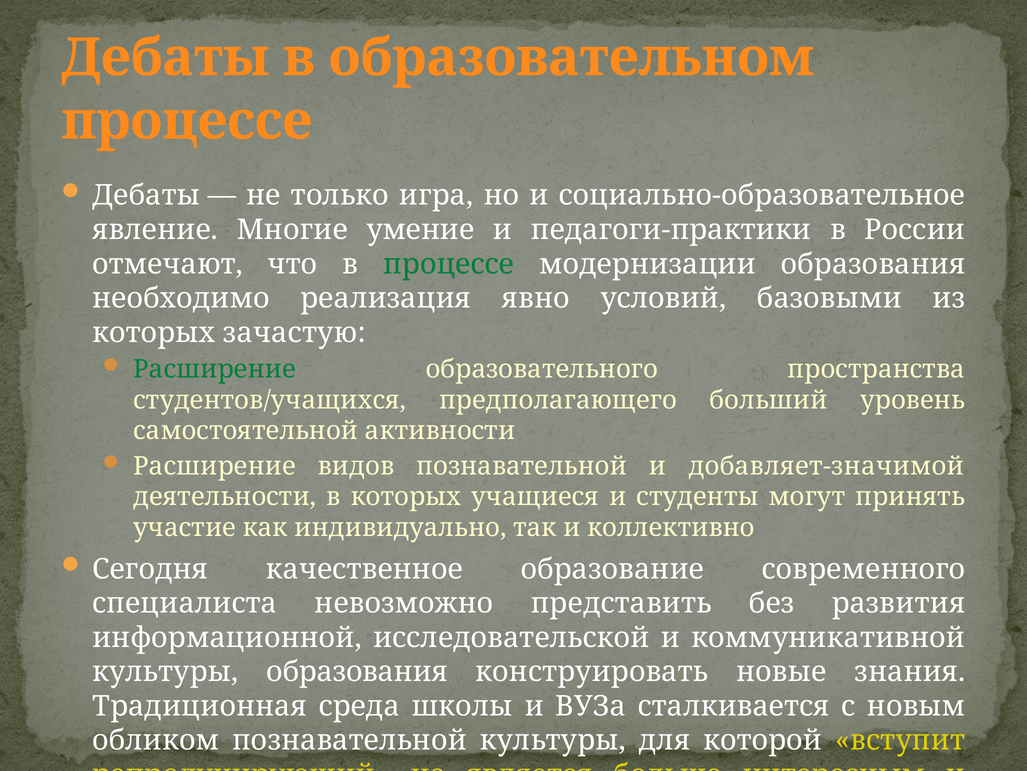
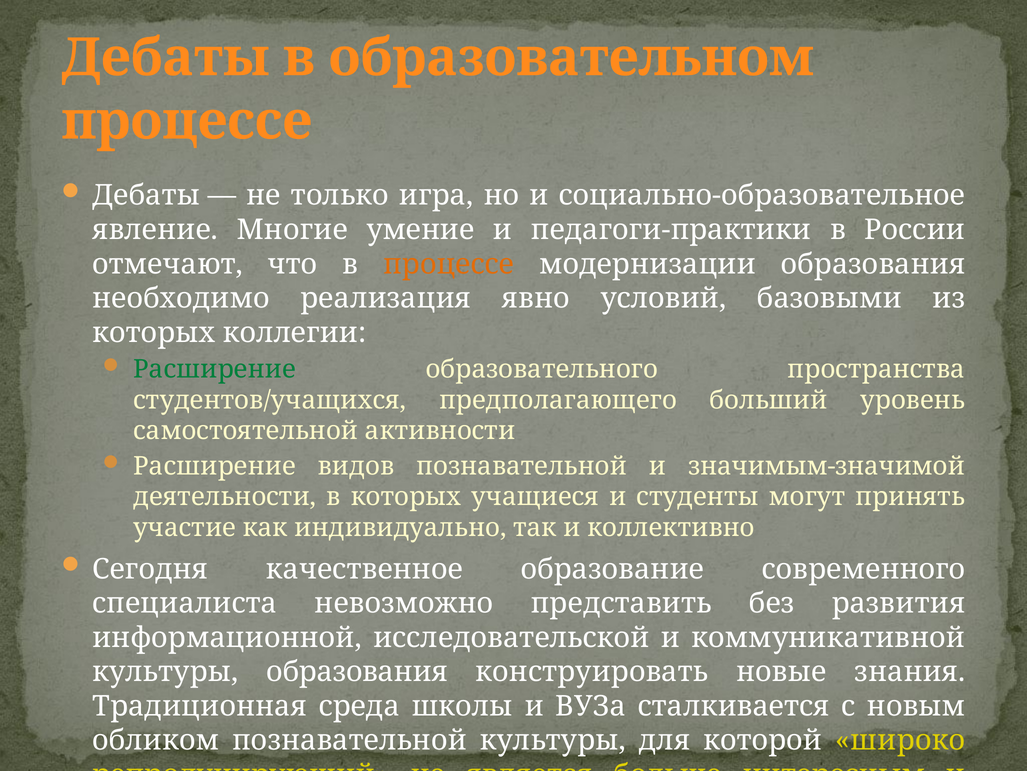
процессе at (449, 264) colour: green -> orange
зачастую: зачастую -> коллегии
добавляет-значимой: добавляет-значимой -> значимым-значимой
вступит: вступит -> широко
